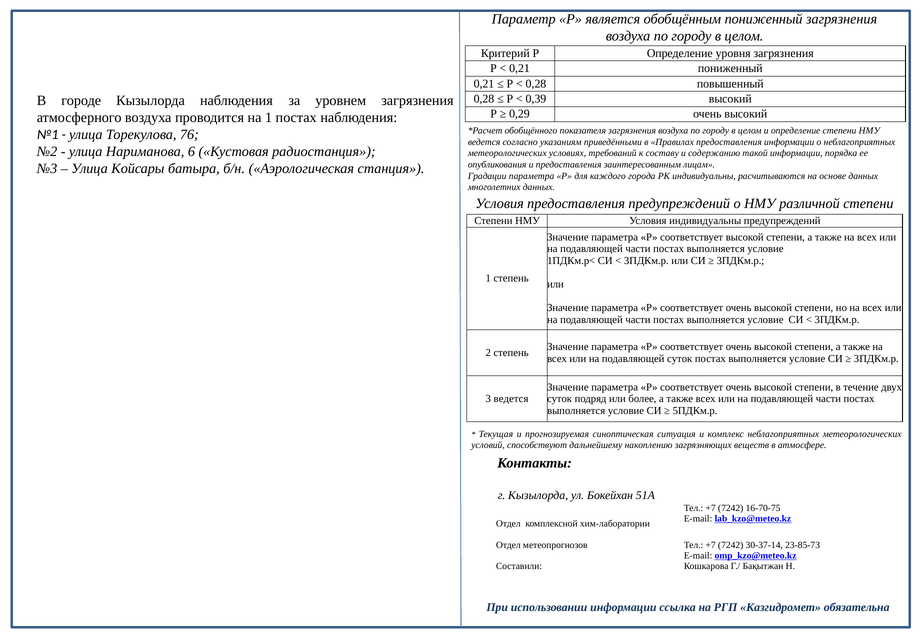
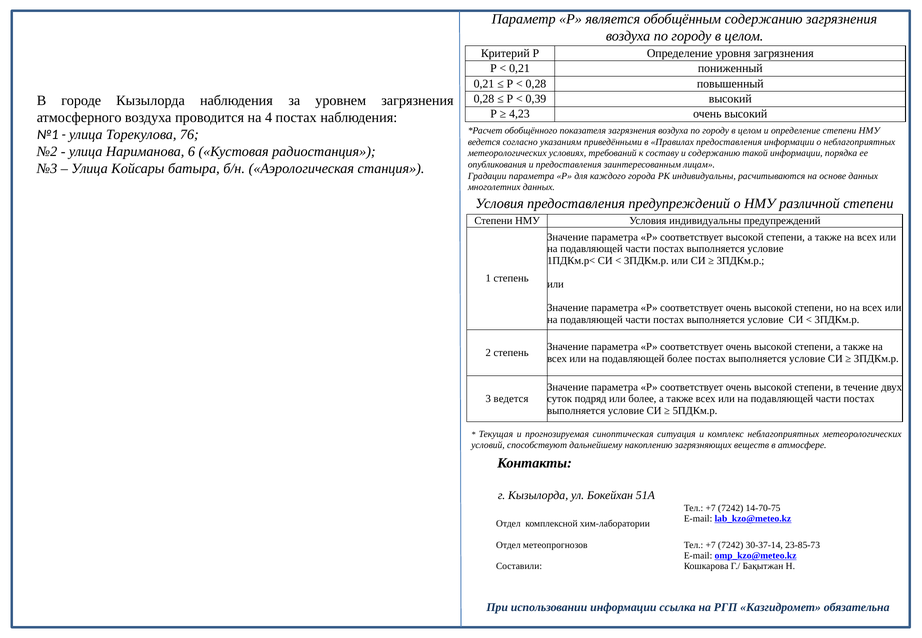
обобщённым пониженный: пониженный -> содержанию
0,29: 0,29 -> 4,23
на 1: 1 -> 4
подавляющей суток: суток -> более
16-70-75: 16-70-75 -> 14-70-75
